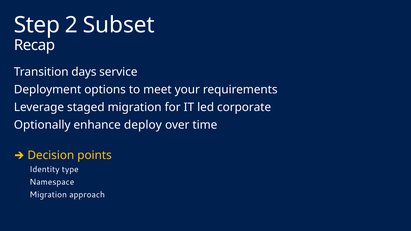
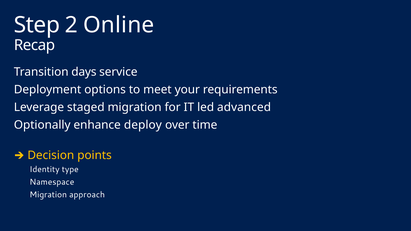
Subset: Subset -> Online
corporate: corporate -> advanced
